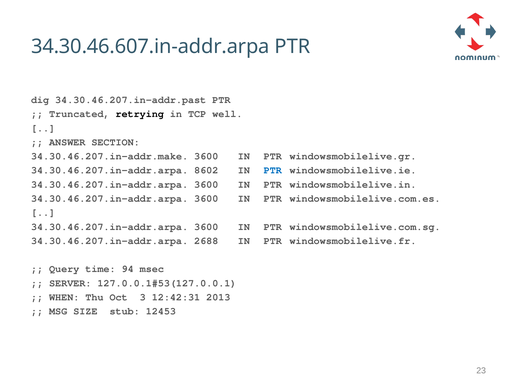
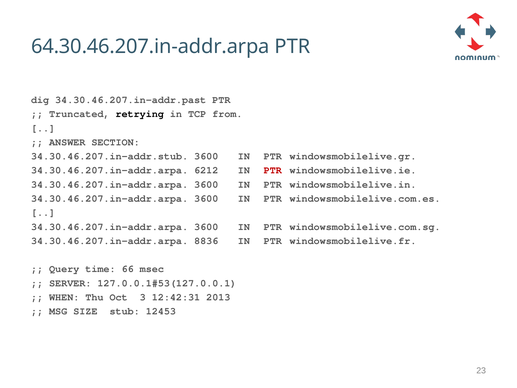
34.30.46.607.in-addr.arpa: 34.30.46.607.in-addr.arpa -> 64.30.46.207.in-addr.arpa
well: well -> from
34.30.46.207.in-addr.make: 34.30.46.207.in-addr.make -> 34.30.46.207.in-addr.stub
8602: 8602 -> 6212
PTR at (273, 170) colour: blue -> red
2688: 2688 -> 8836
94: 94 -> 66
